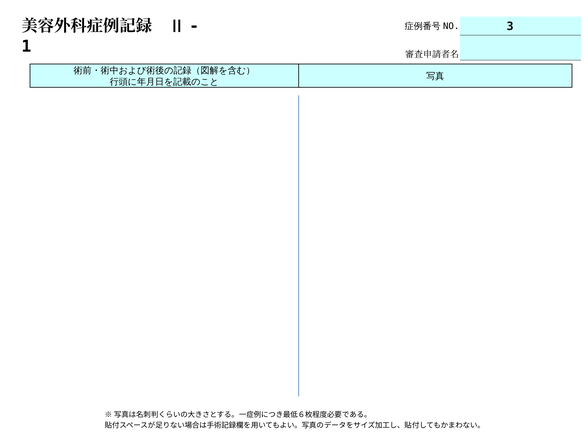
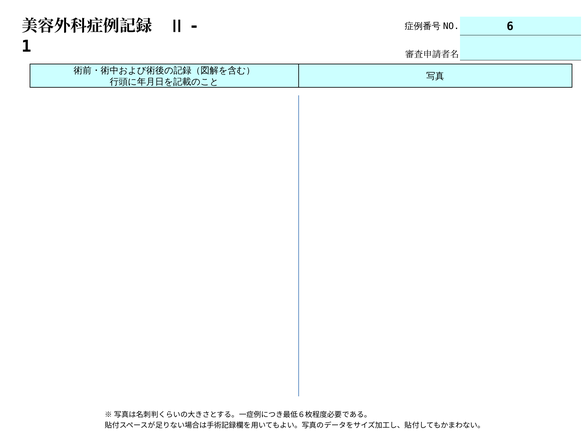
3: 3 -> 6
